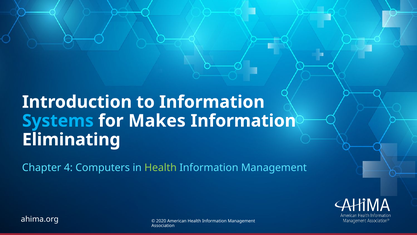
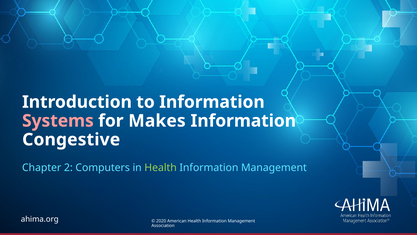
Systems colour: light blue -> pink
Eliminating: Eliminating -> Congestive
4: 4 -> 2
